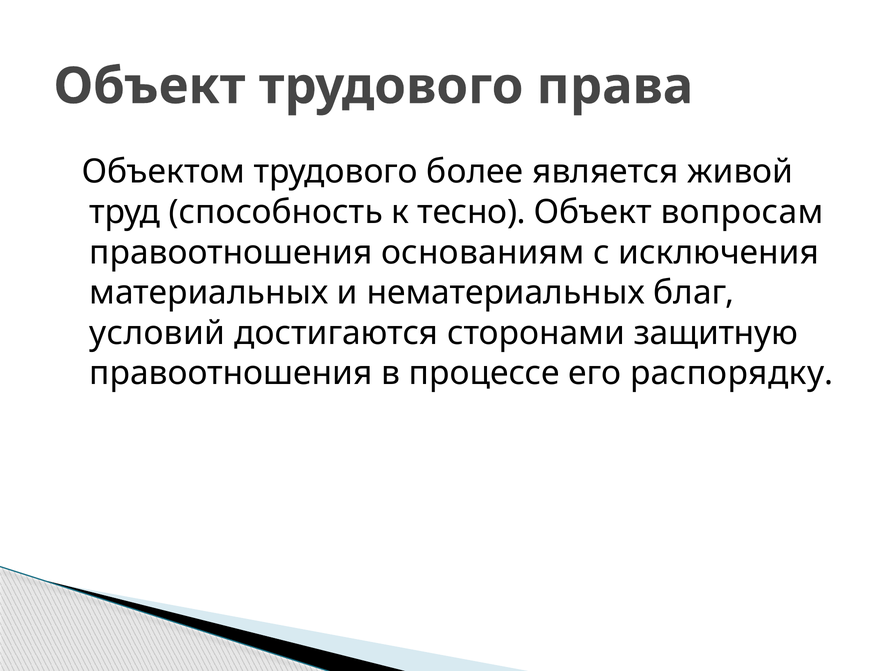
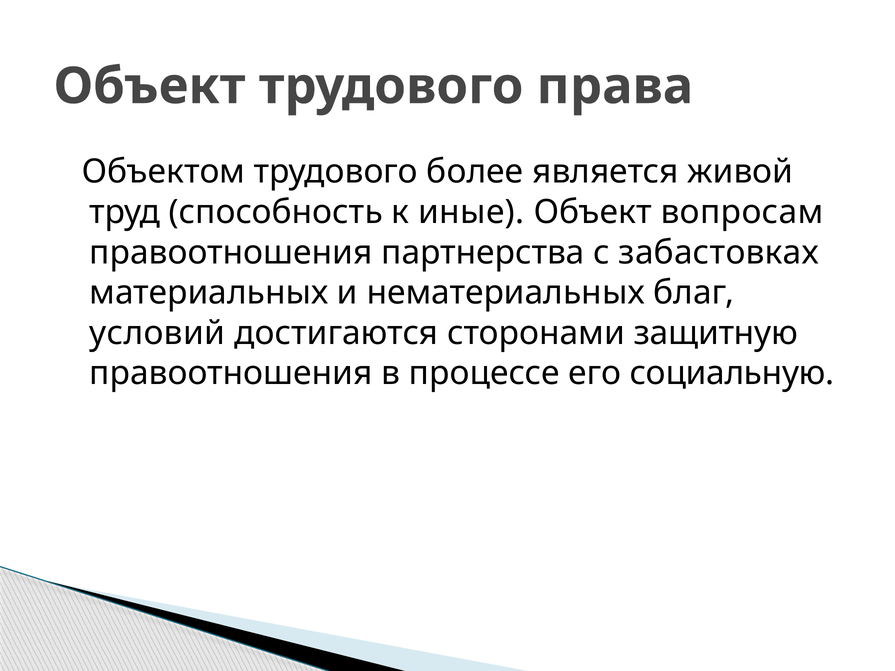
тесно: тесно -> иные
основаниям: основаниям -> партнерства
исключения: исключения -> забастовках
распорядку: распорядку -> социальную
